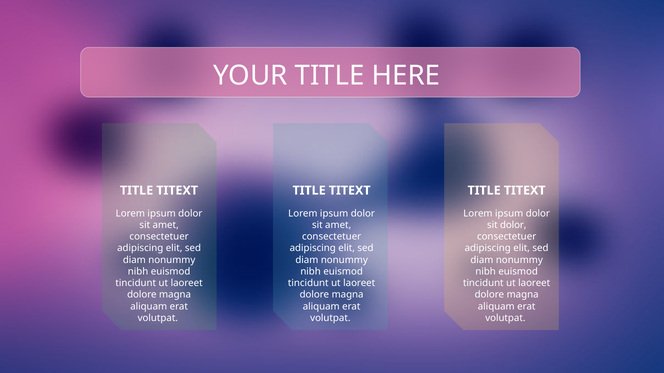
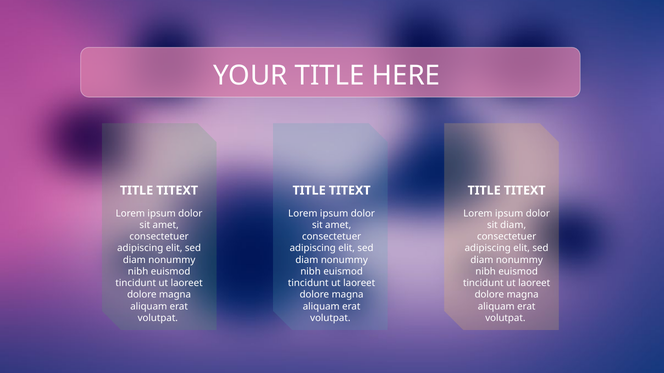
sit dolor: dolor -> diam
